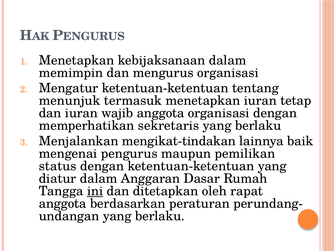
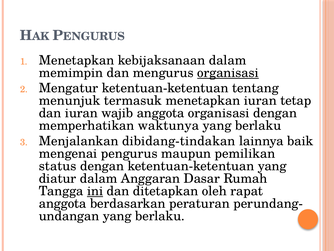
organisasi at (228, 73) underline: none -> present
sekretaris: sekretaris -> waktunya
mengikat-tindakan: mengikat-tindakan -> dibidang-tindakan
